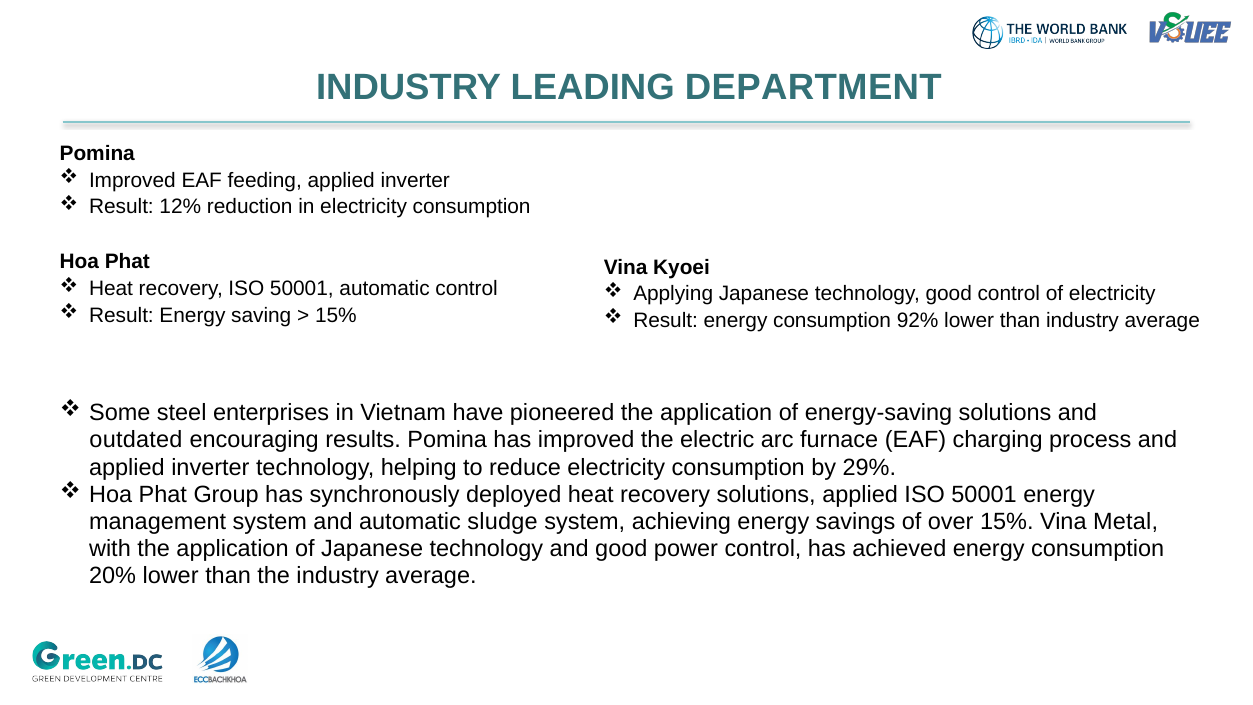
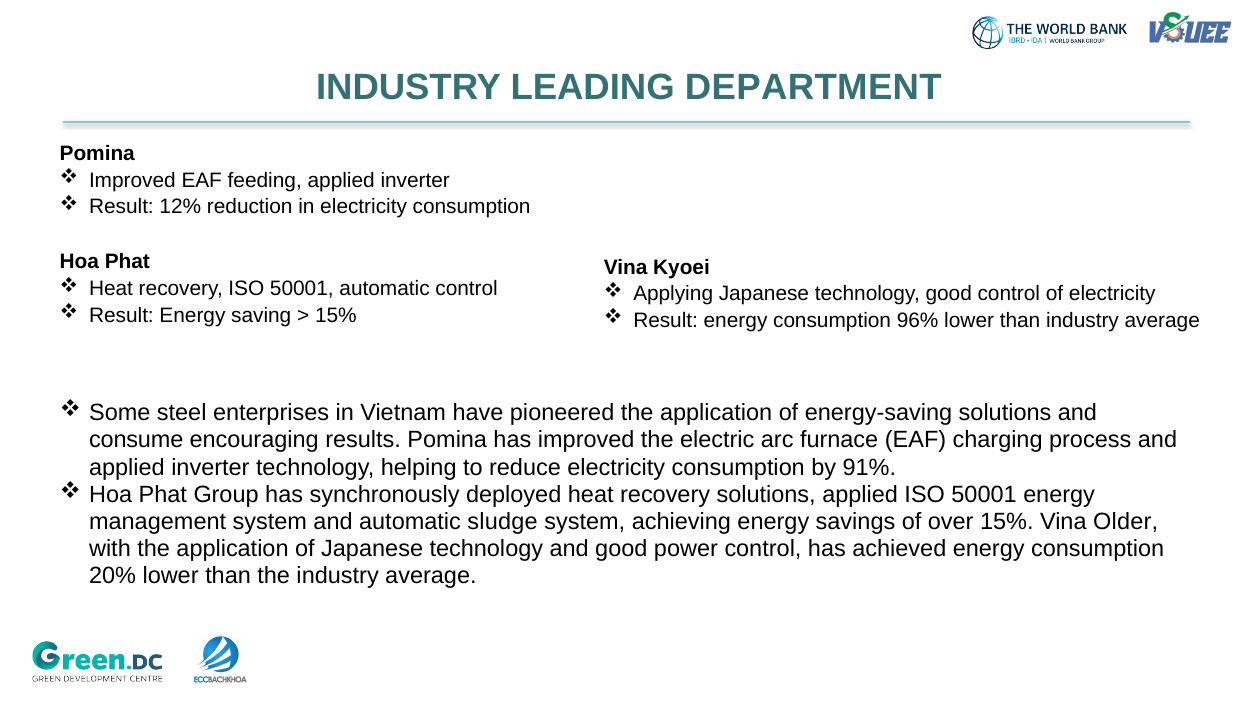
92%: 92% -> 96%
outdated: outdated -> consume
29%: 29% -> 91%
Metal: Metal -> Older
